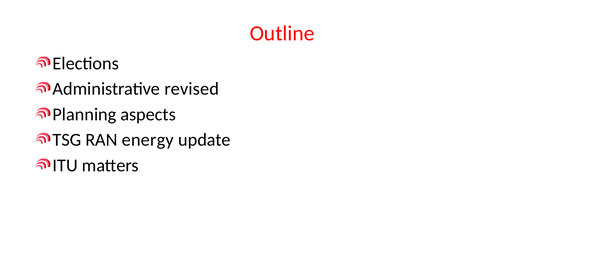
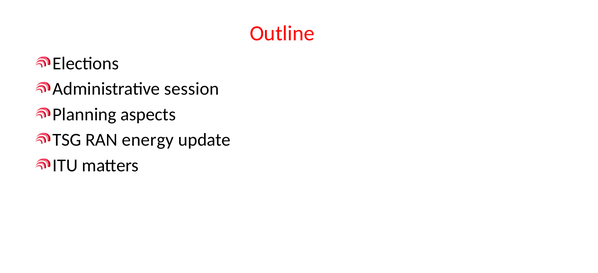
revised: revised -> session
